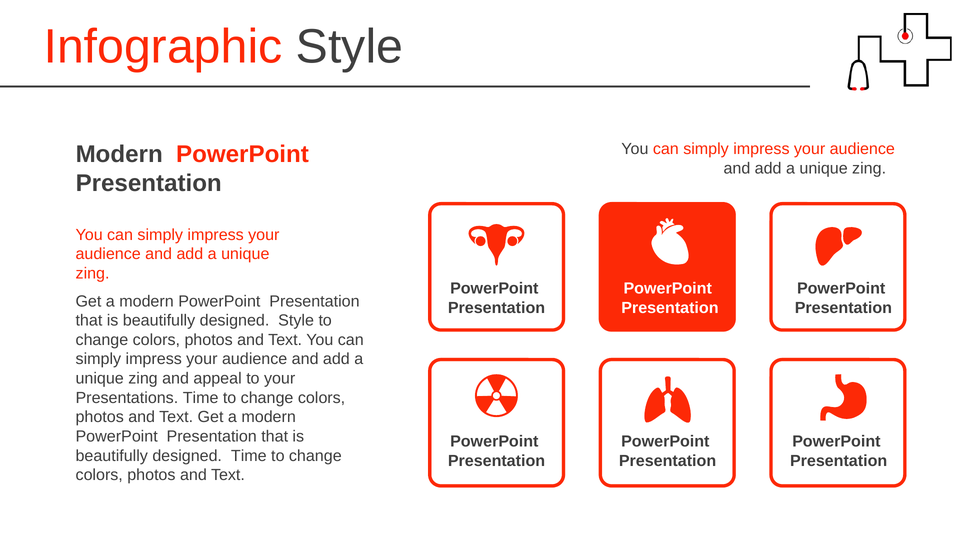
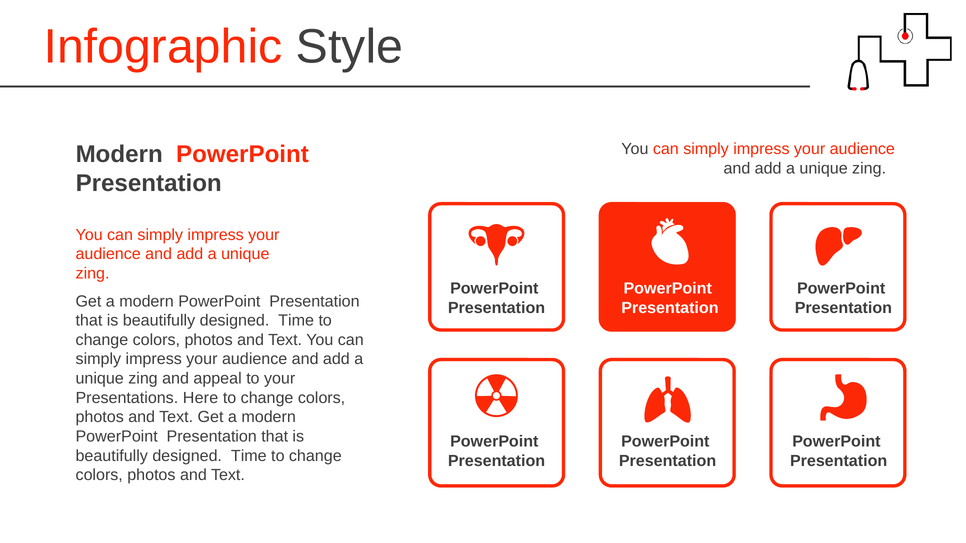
Style at (296, 321): Style -> Time
Presentations Time: Time -> Here
